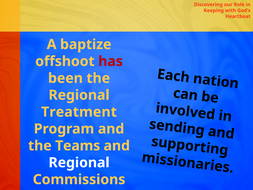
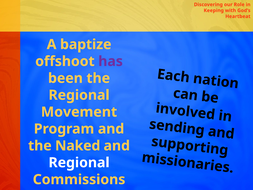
has colour: red -> purple
Treatment: Treatment -> Movement
Teams: Teams -> Naked
